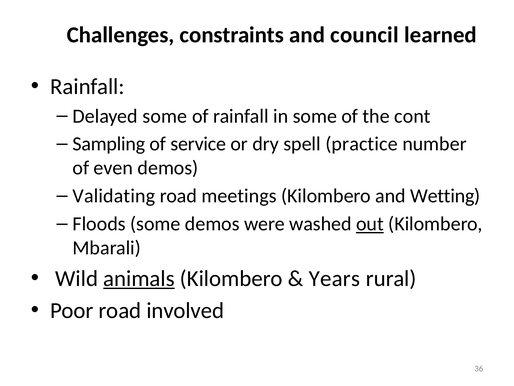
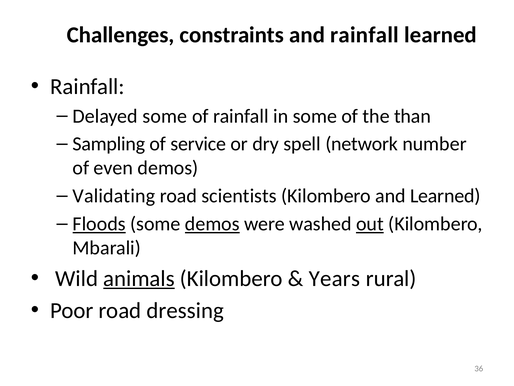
and council: council -> rainfall
cont: cont -> than
practice: practice -> network
meetings: meetings -> scientists
and Wetting: Wetting -> Learned
Floods underline: none -> present
demos at (212, 224) underline: none -> present
involved: involved -> dressing
